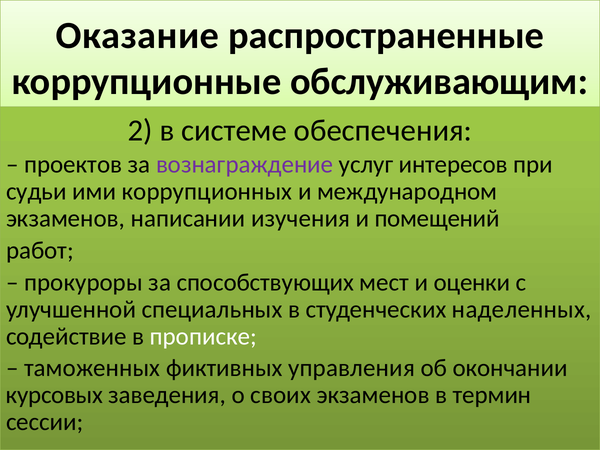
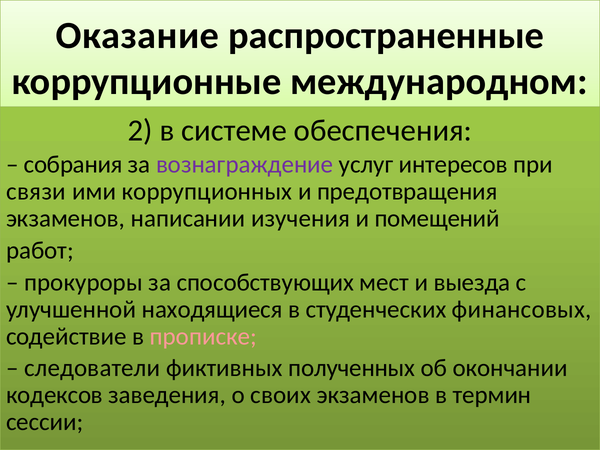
обслуживающим: обслуживающим -> международном
проектов: проектов -> собрания
судьи: судьи -> связи
международном: международном -> предотвращения
оценки: оценки -> выезда
специальных: специальных -> находящиеся
наделенных: наделенных -> финансовых
прописке colour: white -> pink
таможенных: таможенных -> следователи
управления: управления -> полученных
курсовых: курсовых -> кодексов
